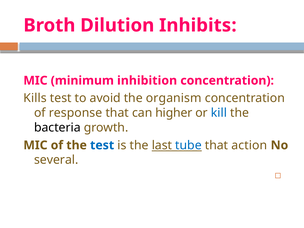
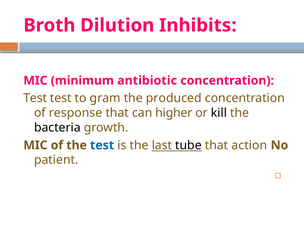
inhibition: inhibition -> antibiotic
Kills at (35, 98): Kills -> Test
avoid: avoid -> gram
organism: organism -> produced
kill colour: blue -> black
tube colour: blue -> black
several: several -> patient
